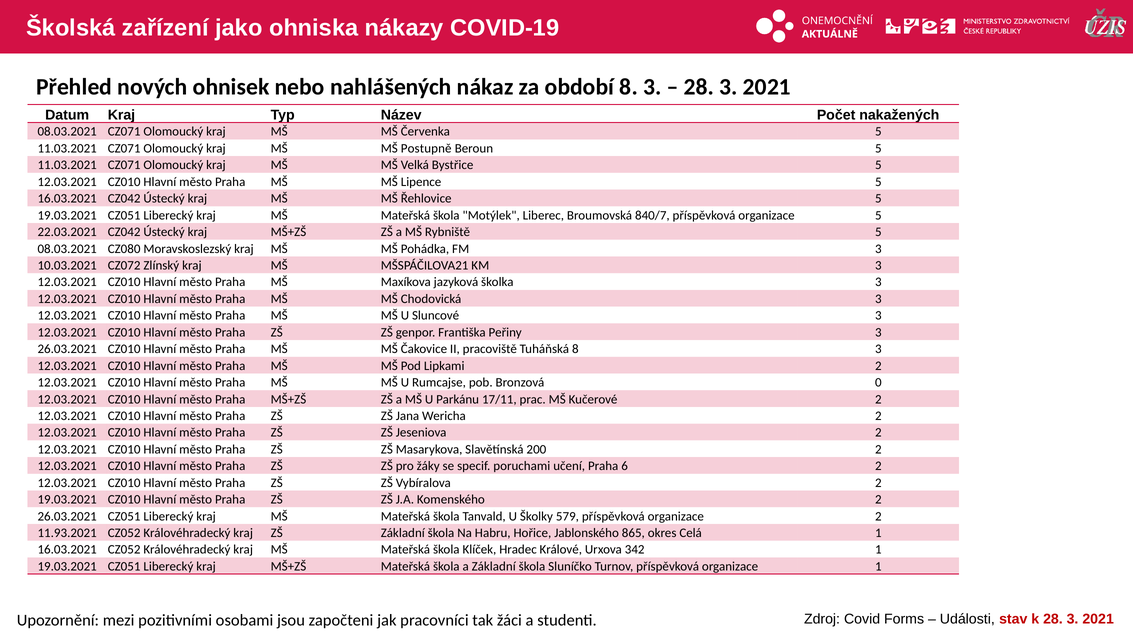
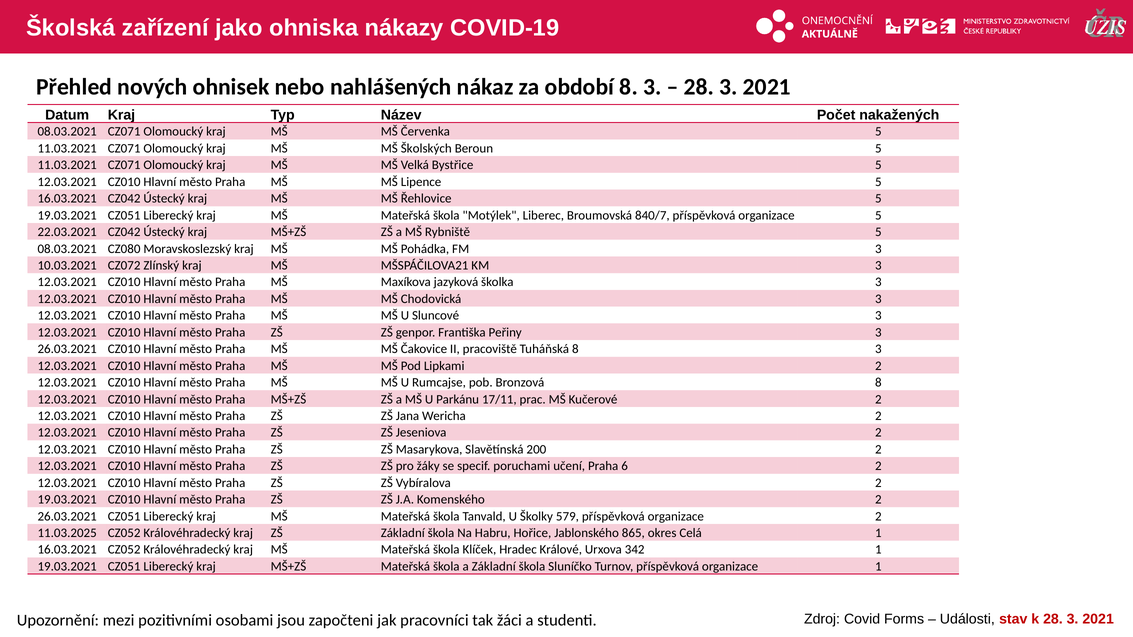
Postupně: Postupně -> Školských
Bronzová 0: 0 -> 8
11.93.2021: 11.93.2021 -> 11.03.2025
